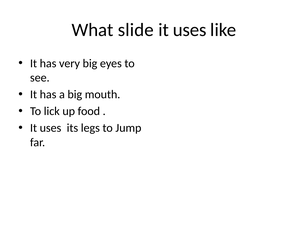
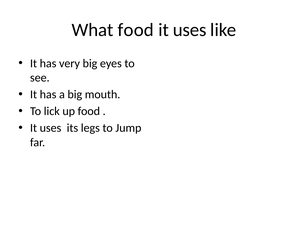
What slide: slide -> food
